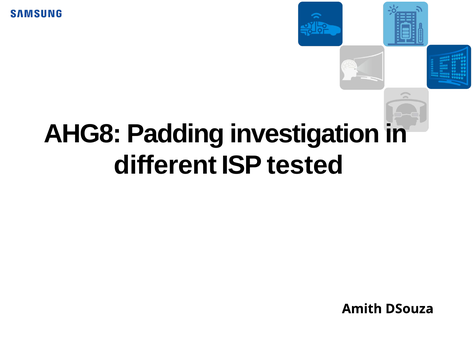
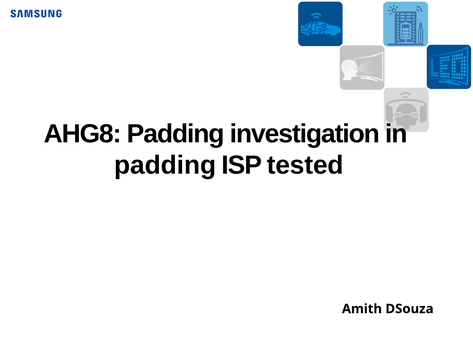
different at (165, 166): different -> padding
